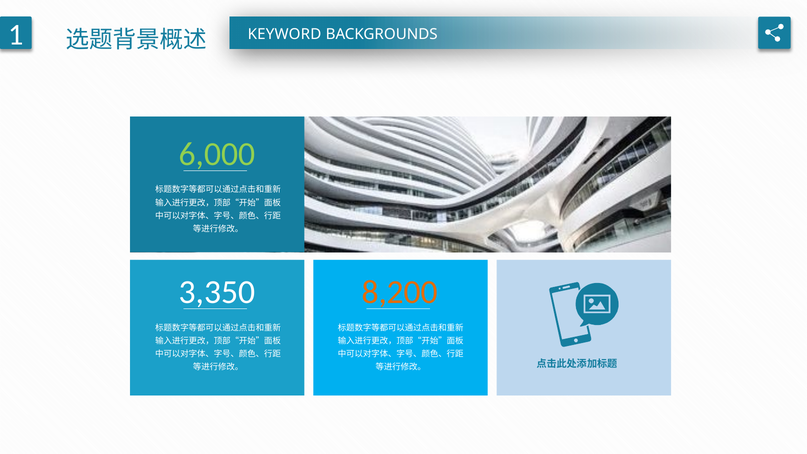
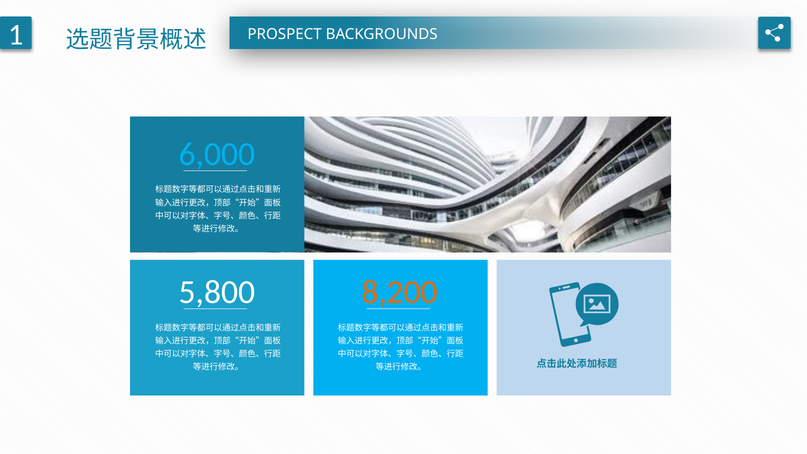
KEYWORD: KEYWORD -> PROSPECT
6,000 colour: light green -> light blue
3,350: 3,350 -> 5,800
